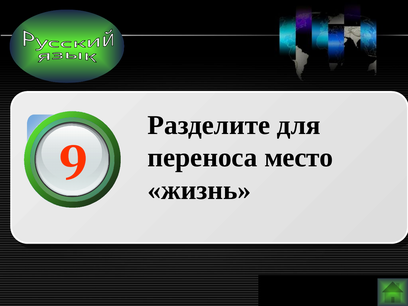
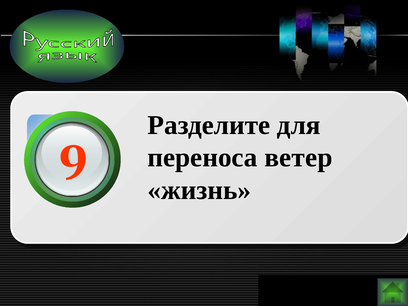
место: место -> ветер
